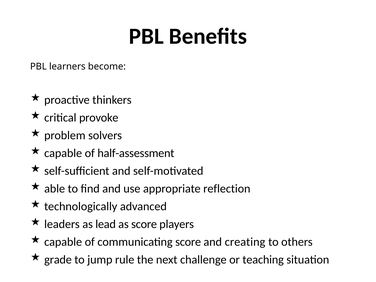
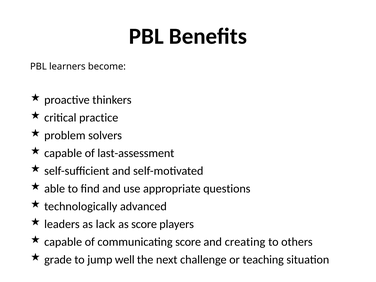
provoke: provoke -> practice
half-assessment: half-assessment -> last-assessment
reflection: reflection -> questions
lead: lead -> lack
rule: rule -> well
